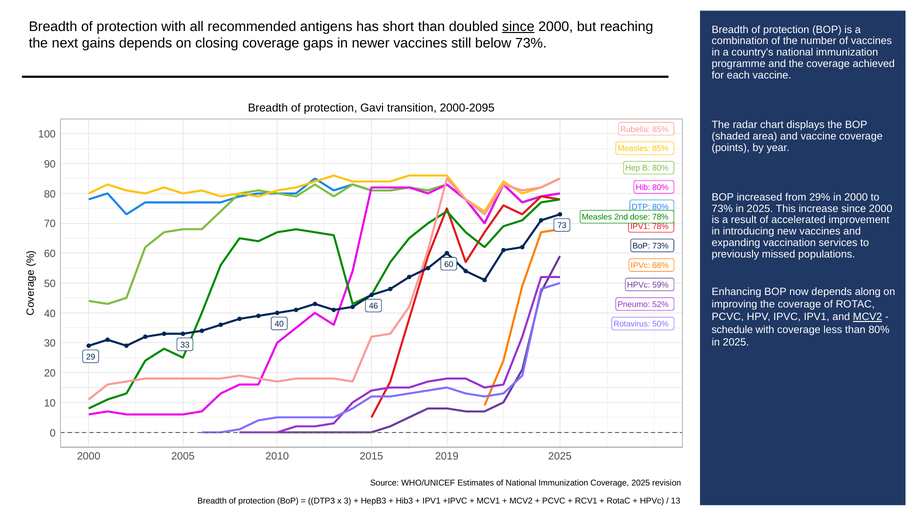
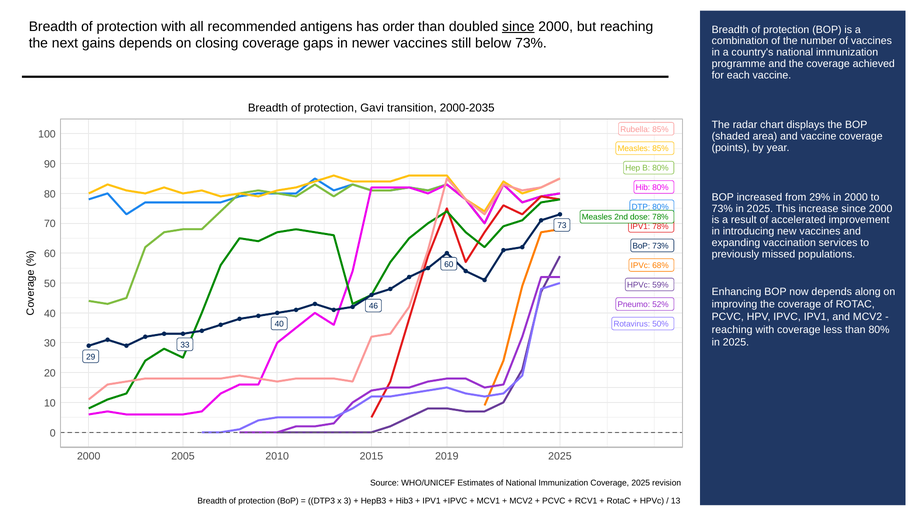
short: short -> order
2000-2095: 2000-2095 -> 2000-2035
MCV2 at (868, 317) underline: present -> none
schedule at (732, 329): schedule -> reaching
